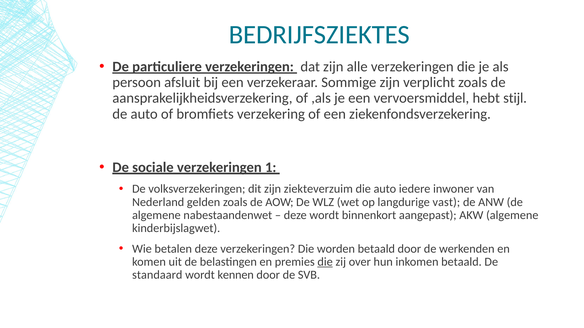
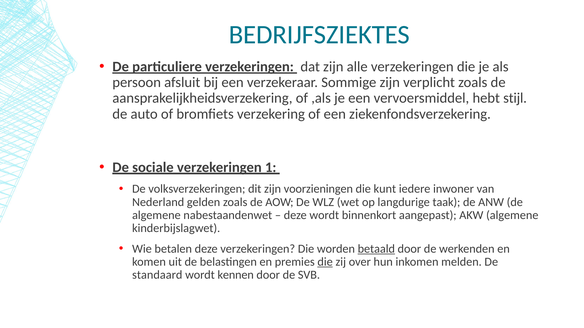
ziekteverzuim: ziekteverzuim -> voorzieningen
die auto: auto -> kunt
vast: vast -> taak
betaald at (376, 249) underline: none -> present
inkomen betaald: betaald -> melden
